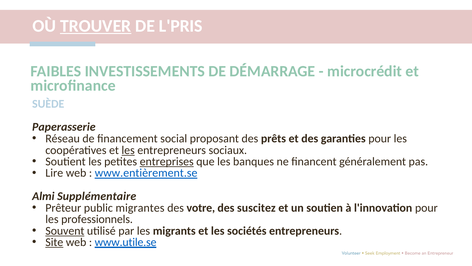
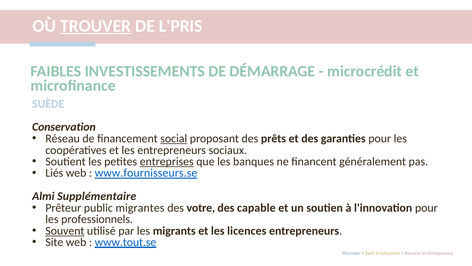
Paperasserie: Paperasserie -> Conservation
social underline: none -> present
les at (128, 150) underline: present -> none
Lire: Lire -> Liés
www.entièrement.se: www.entièrement.se -> www.fournisseurs.se
suscitez: suscitez -> capable
sociétés: sociétés -> licences
Site underline: present -> none
www.utile.se: www.utile.se -> www.tout.se
